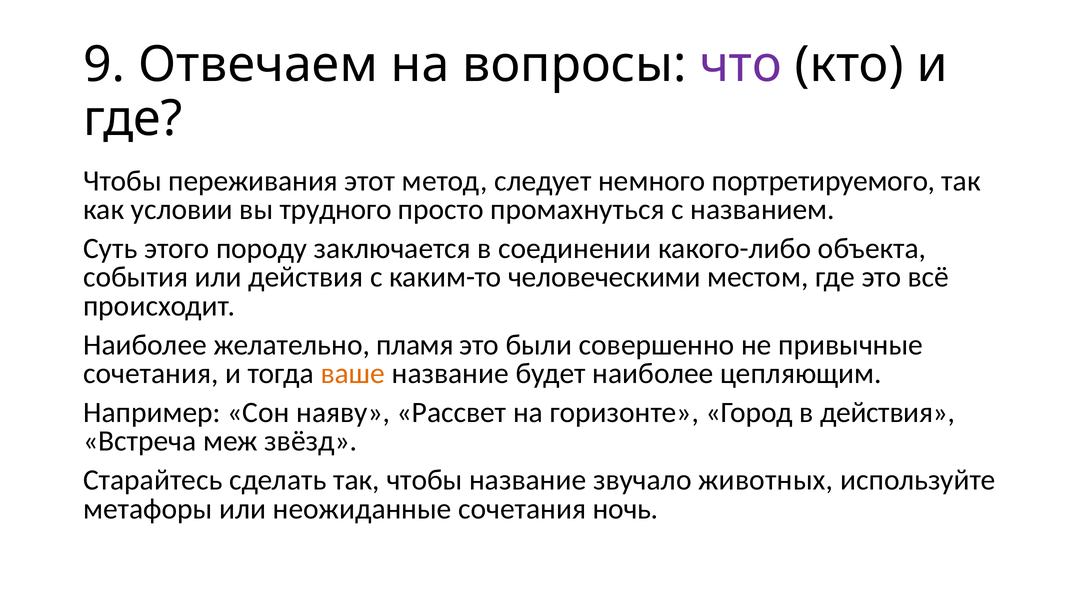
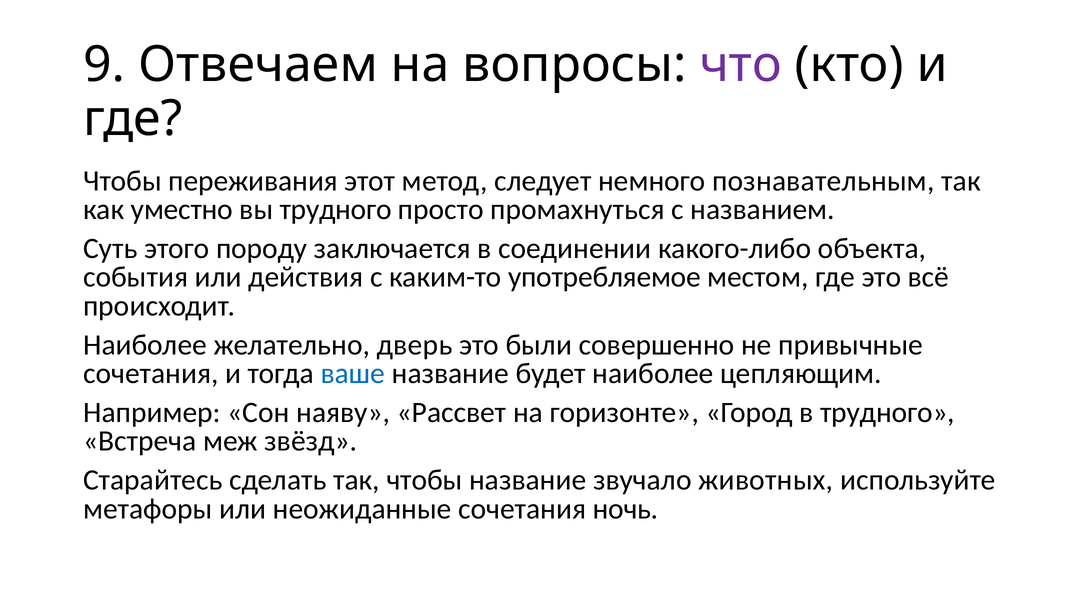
портретируемого: портретируемого -> познавательным
условии: условии -> уместно
человеческими: человеческими -> употребляемое
пламя: пламя -> дверь
ваше colour: orange -> blue
в действия: действия -> трудного
